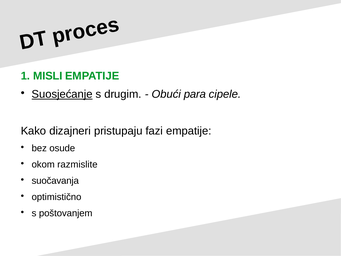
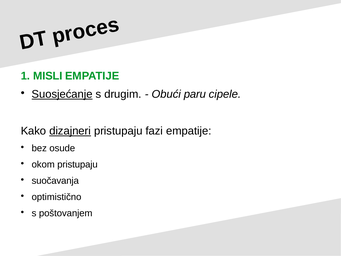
para: para -> paru
dizajneri underline: none -> present
okom razmislite: razmislite -> pristupaju
